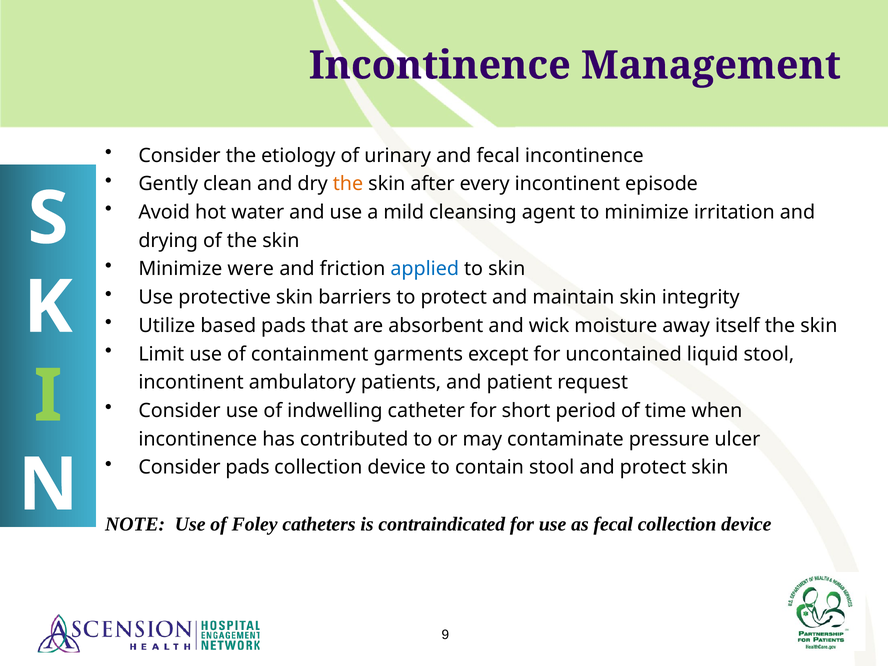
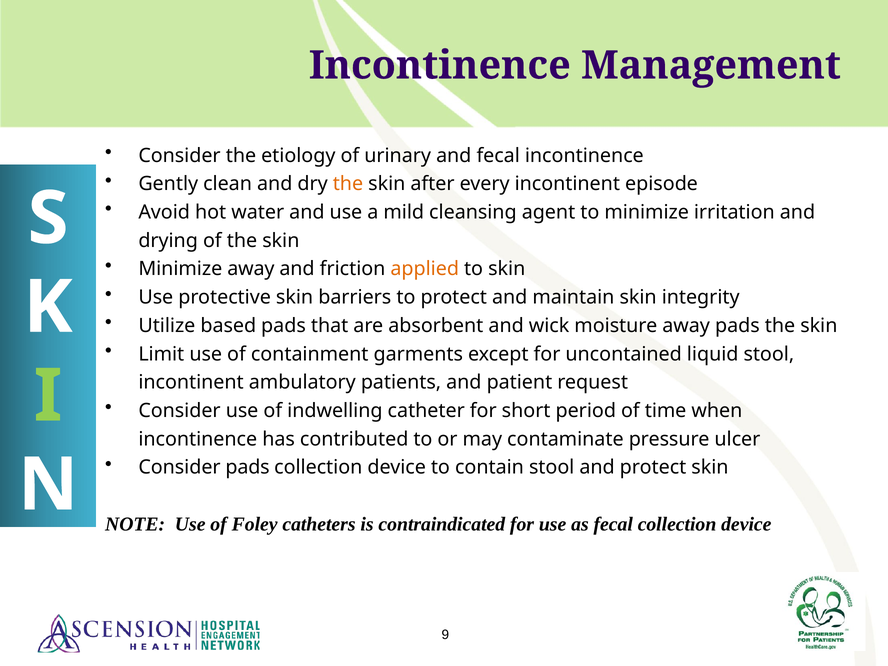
Minimize were: were -> away
applied colour: blue -> orange
away itself: itself -> pads
